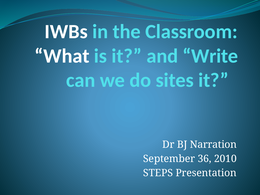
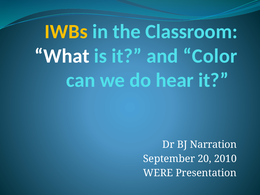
IWBs colour: white -> yellow
Write: Write -> Color
sites: sites -> hear
36: 36 -> 20
STEPS: STEPS -> WERE
